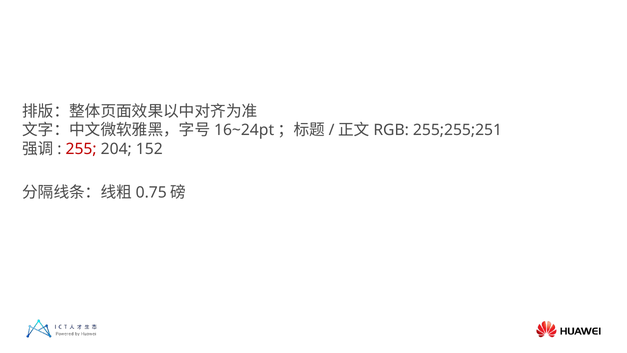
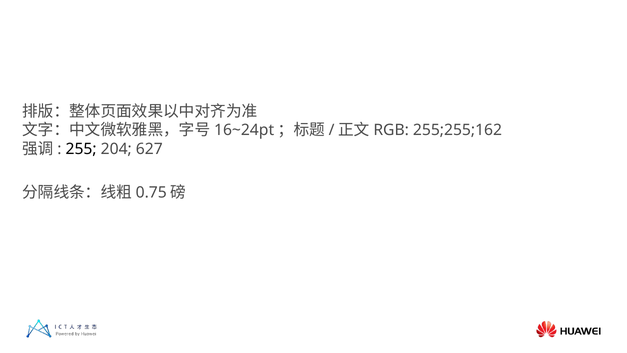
255;255;251: 255;255;251 -> 255;255;162
255 colour: red -> black
152: 152 -> 627
